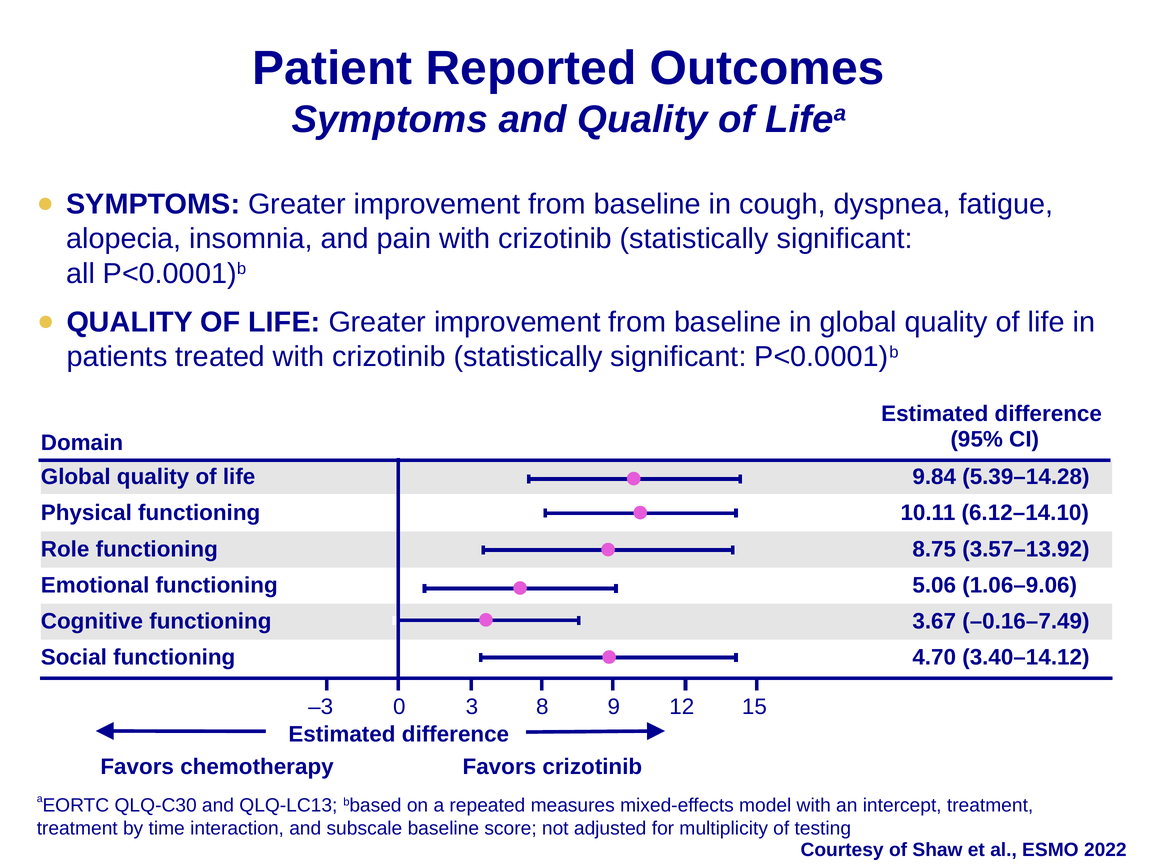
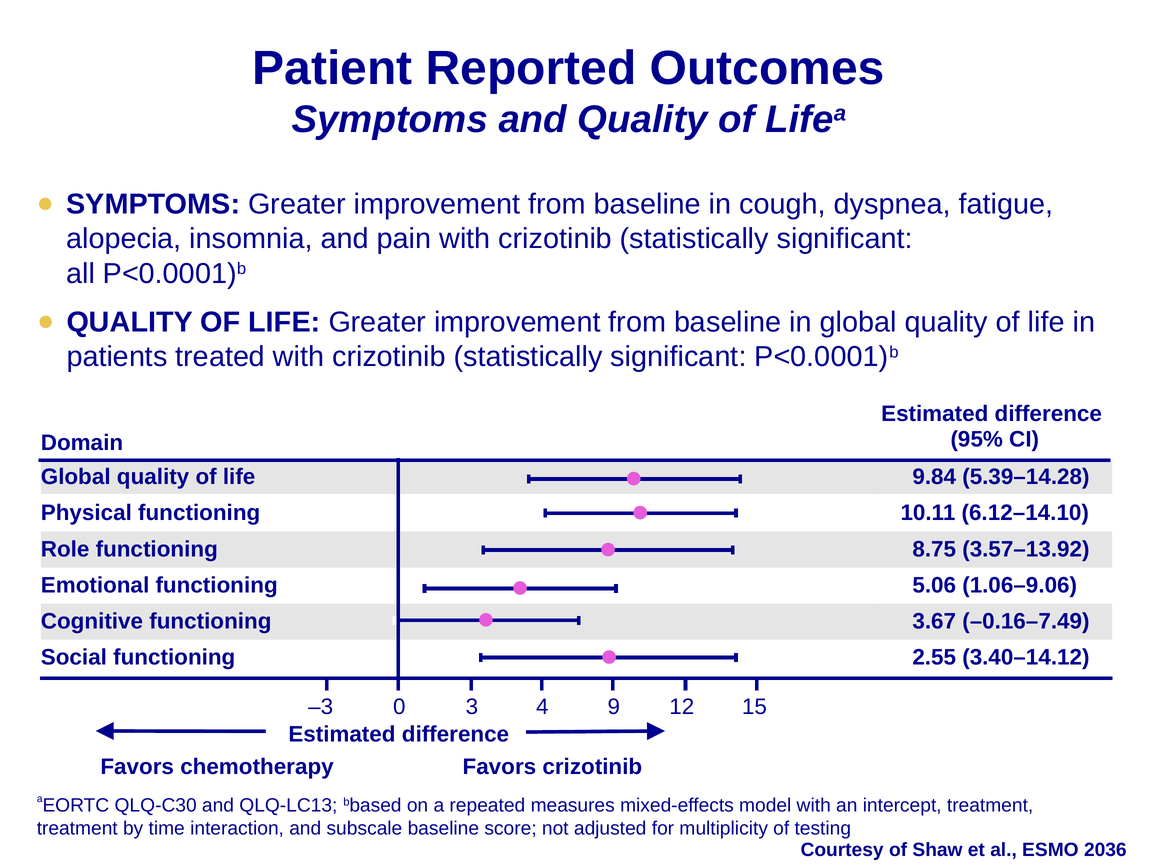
4.70: 4.70 -> 2.55
8: 8 -> 4
2022: 2022 -> 2036
